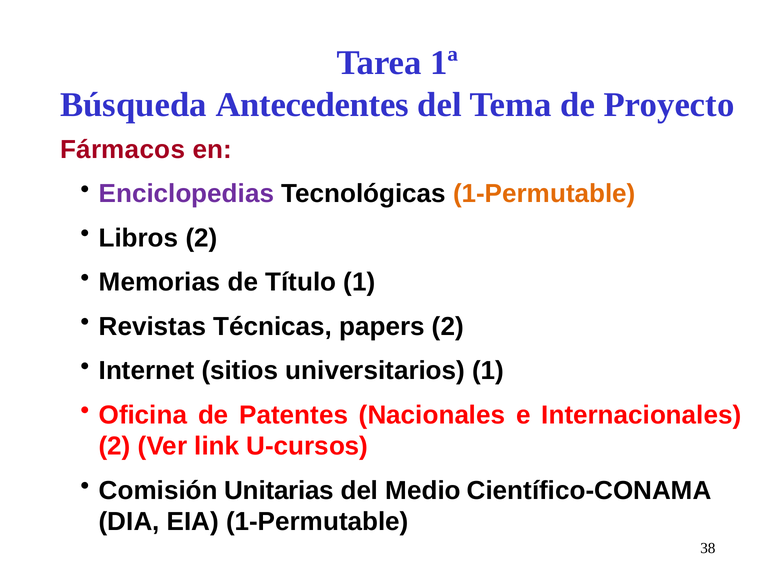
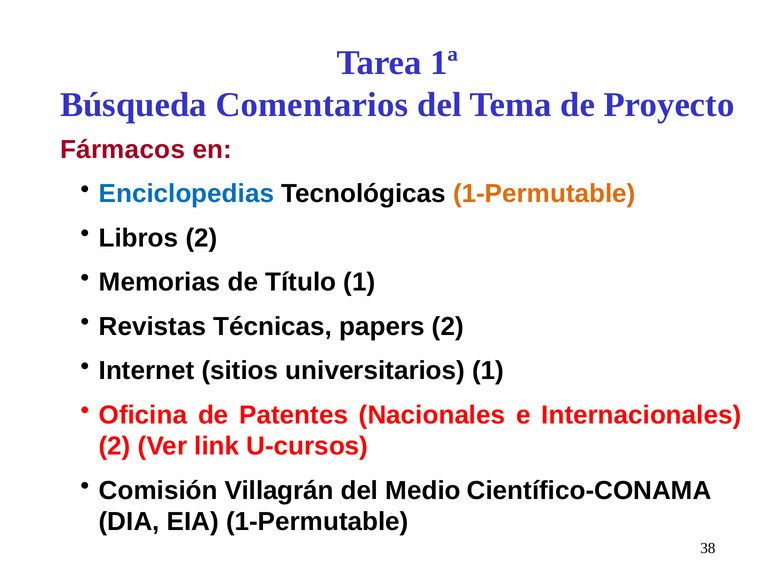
Antecedentes: Antecedentes -> Comentarios
Enciclopedias colour: purple -> blue
Unitarias: Unitarias -> Villagrán
